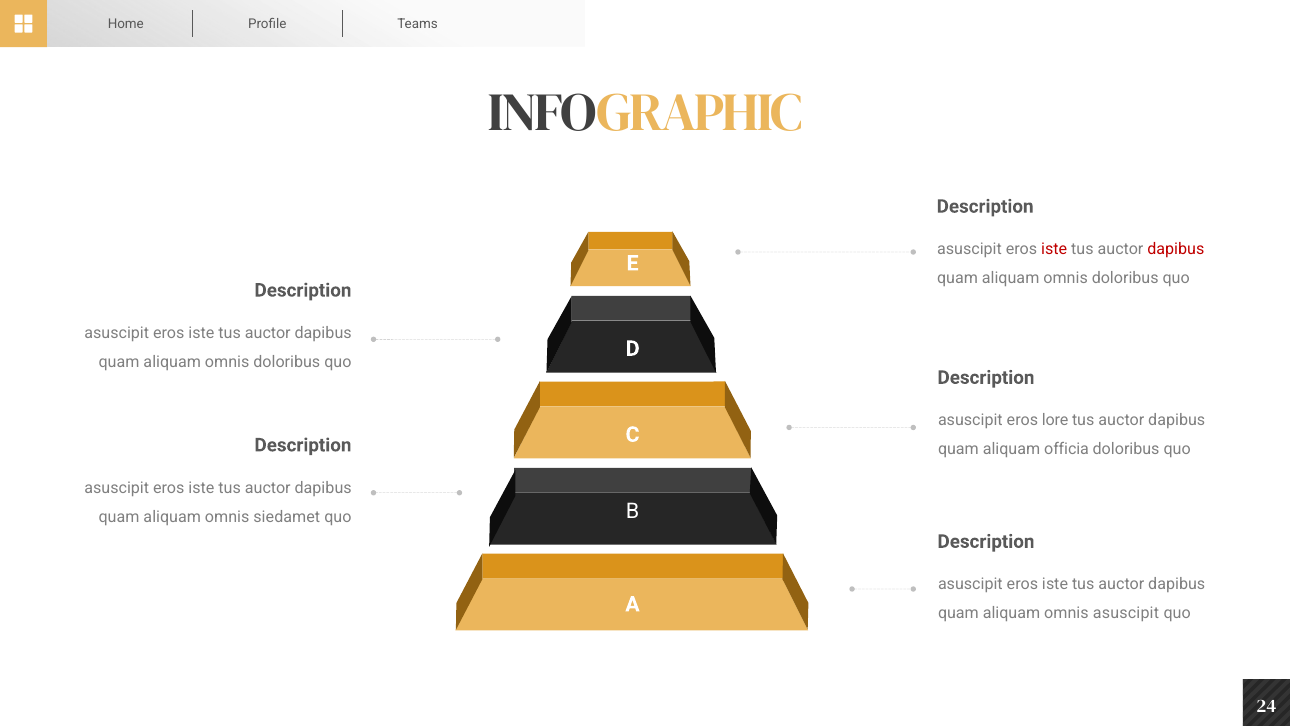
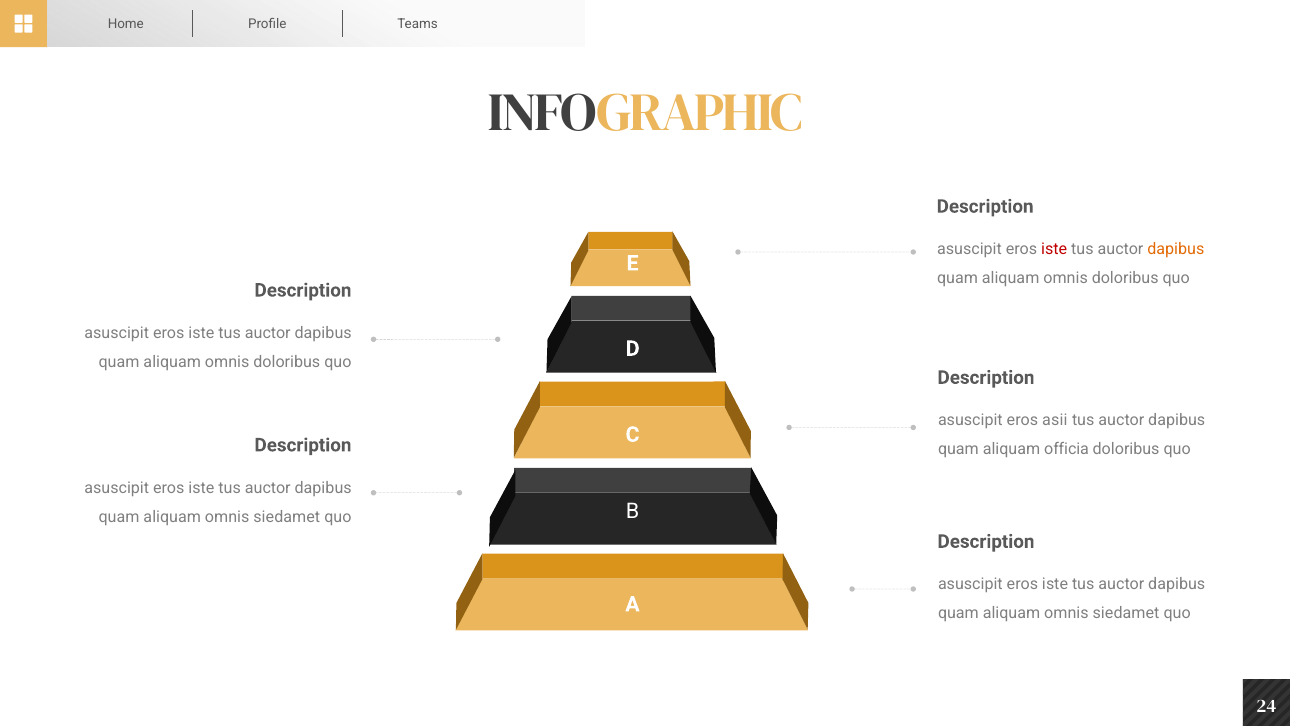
dapibus at (1176, 249) colour: red -> orange
lore: lore -> asii
asuscipit at (1126, 613): asuscipit -> siedamet
